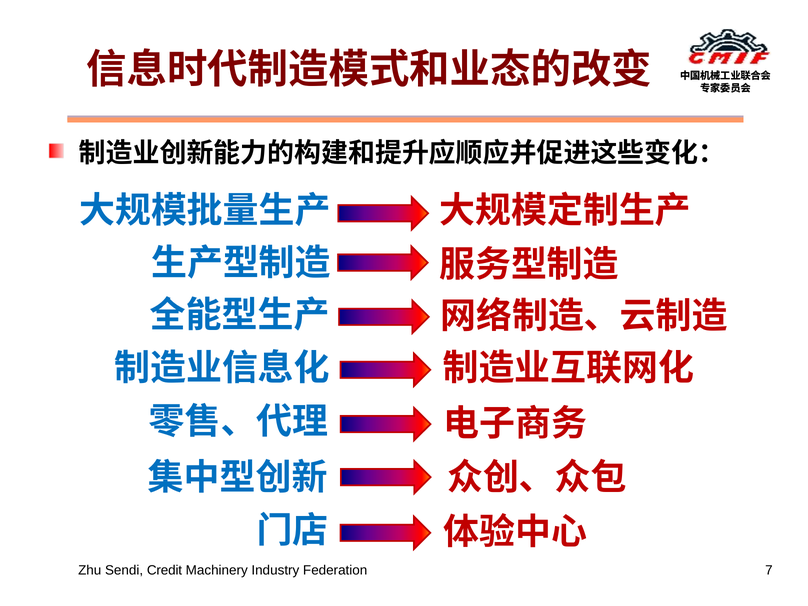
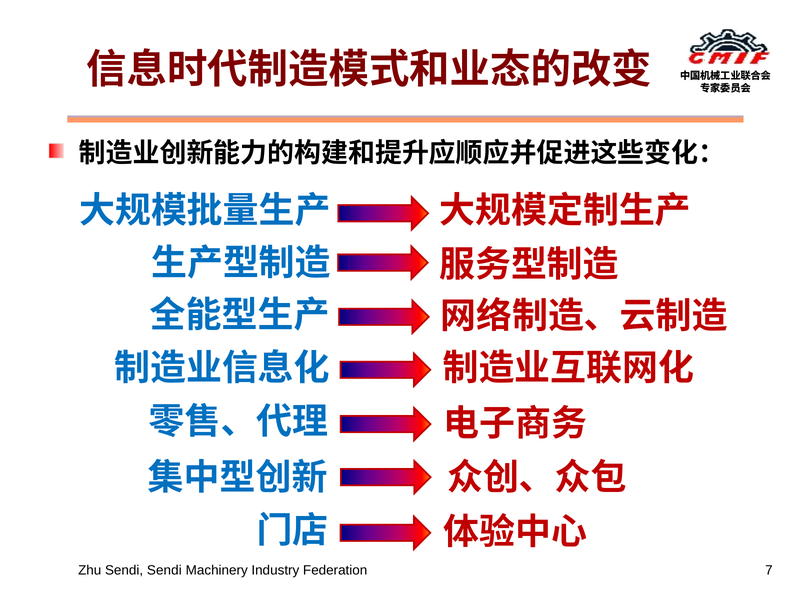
Sendi Credit: Credit -> Sendi
